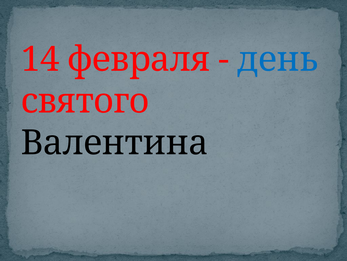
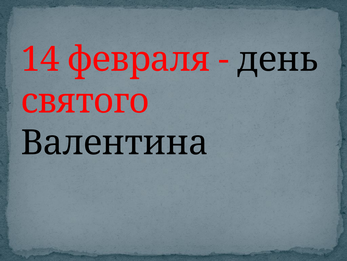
день colour: blue -> black
